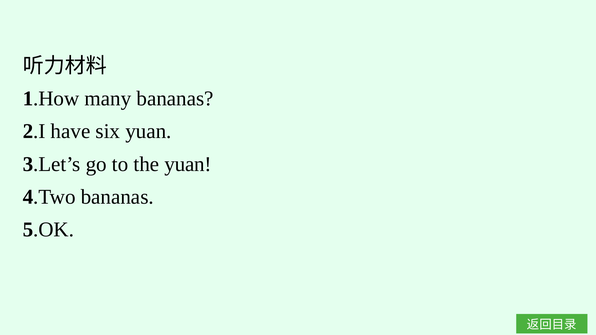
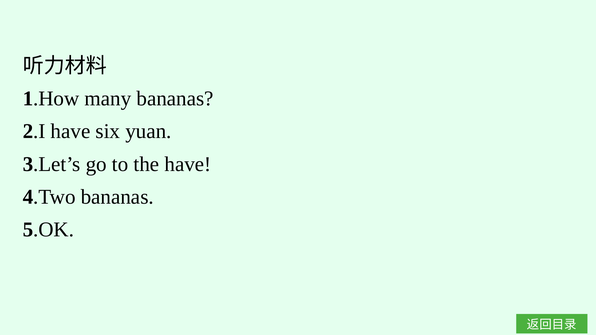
the yuan: yuan -> have
